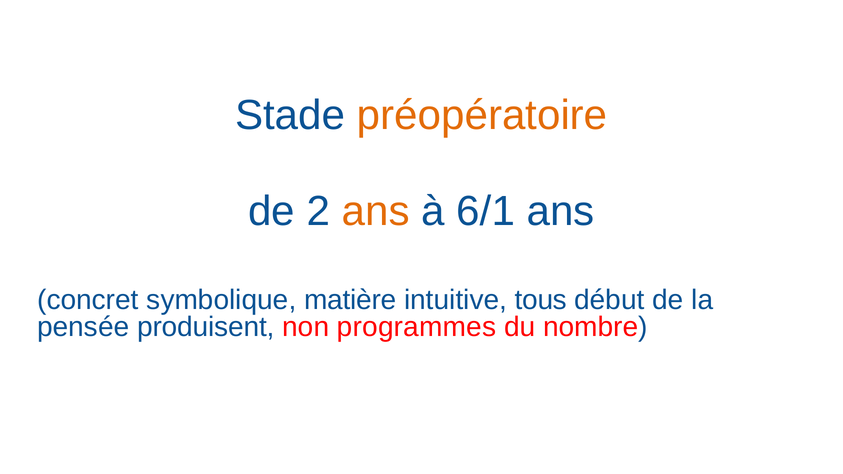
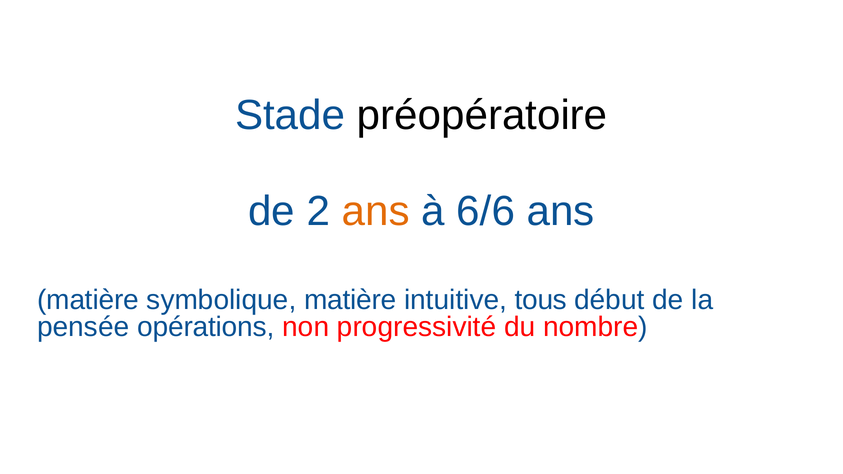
préopératoire colour: orange -> black
6/1: 6/1 -> 6/6
concret at (88, 300): concret -> matière
produisent: produisent -> opérations
programmes: programmes -> progressivité
